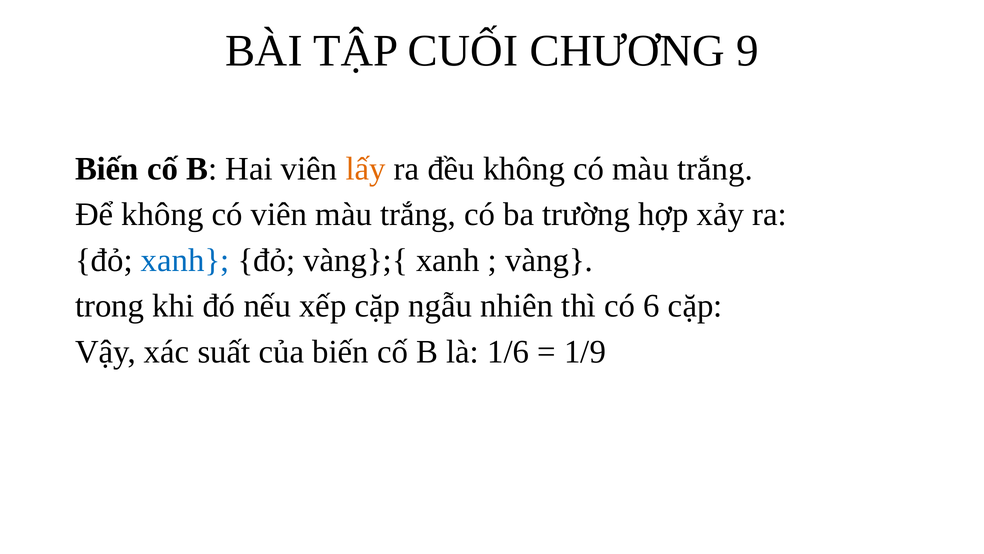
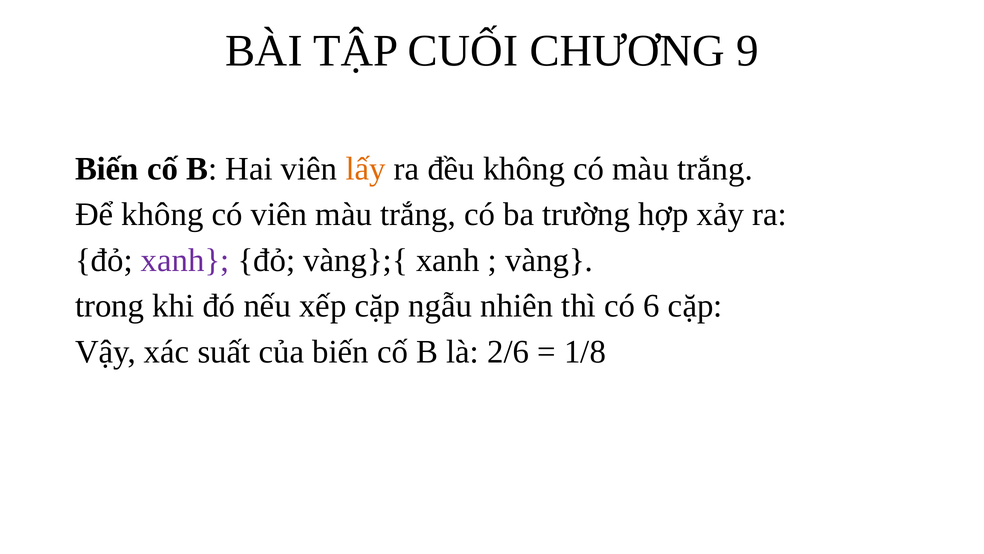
xanh at (185, 260) colour: blue -> purple
1/6: 1/6 -> 2/6
1/9: 1/9 -> 1/8
